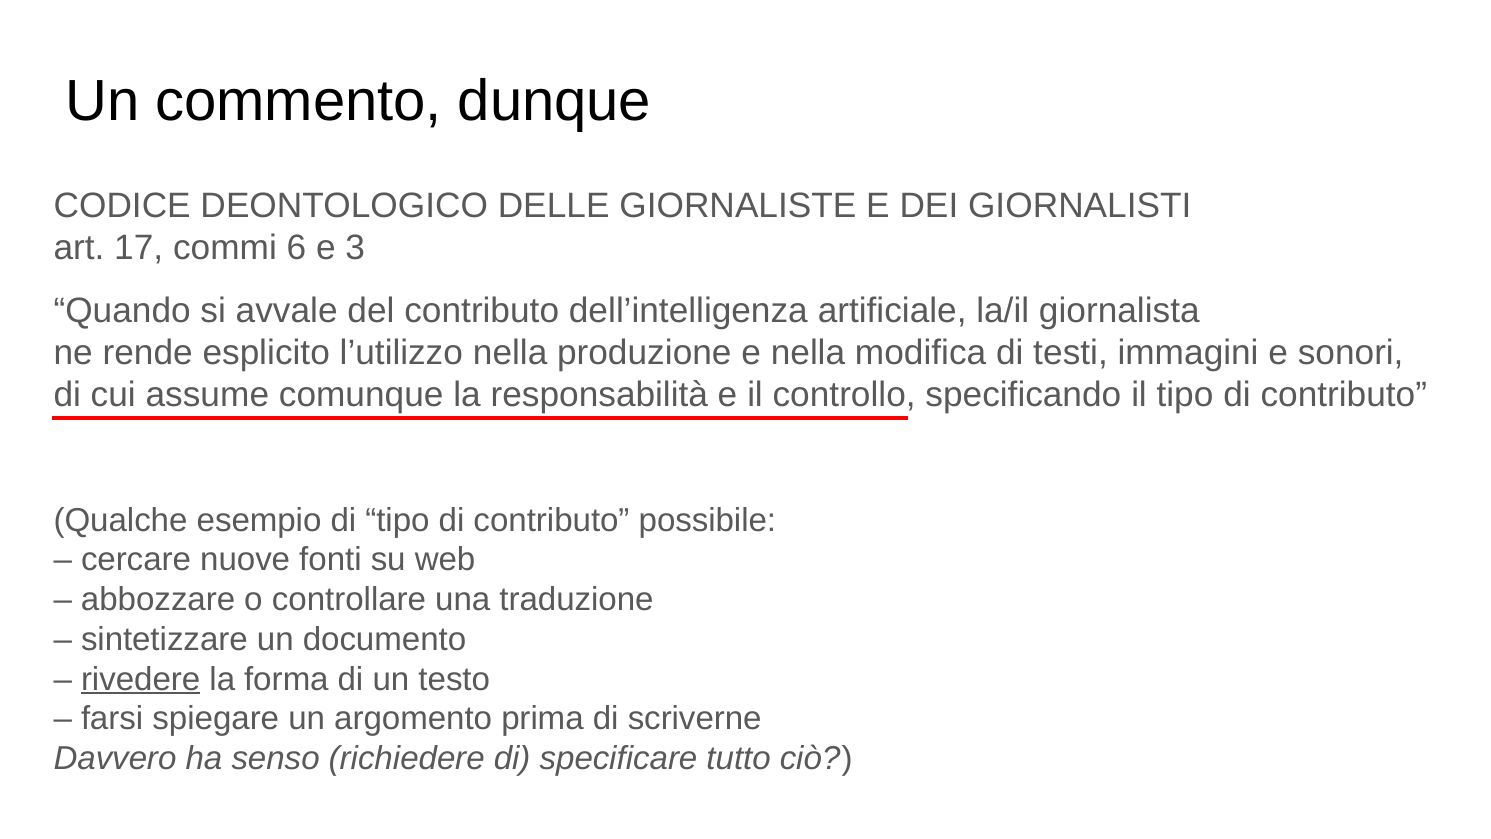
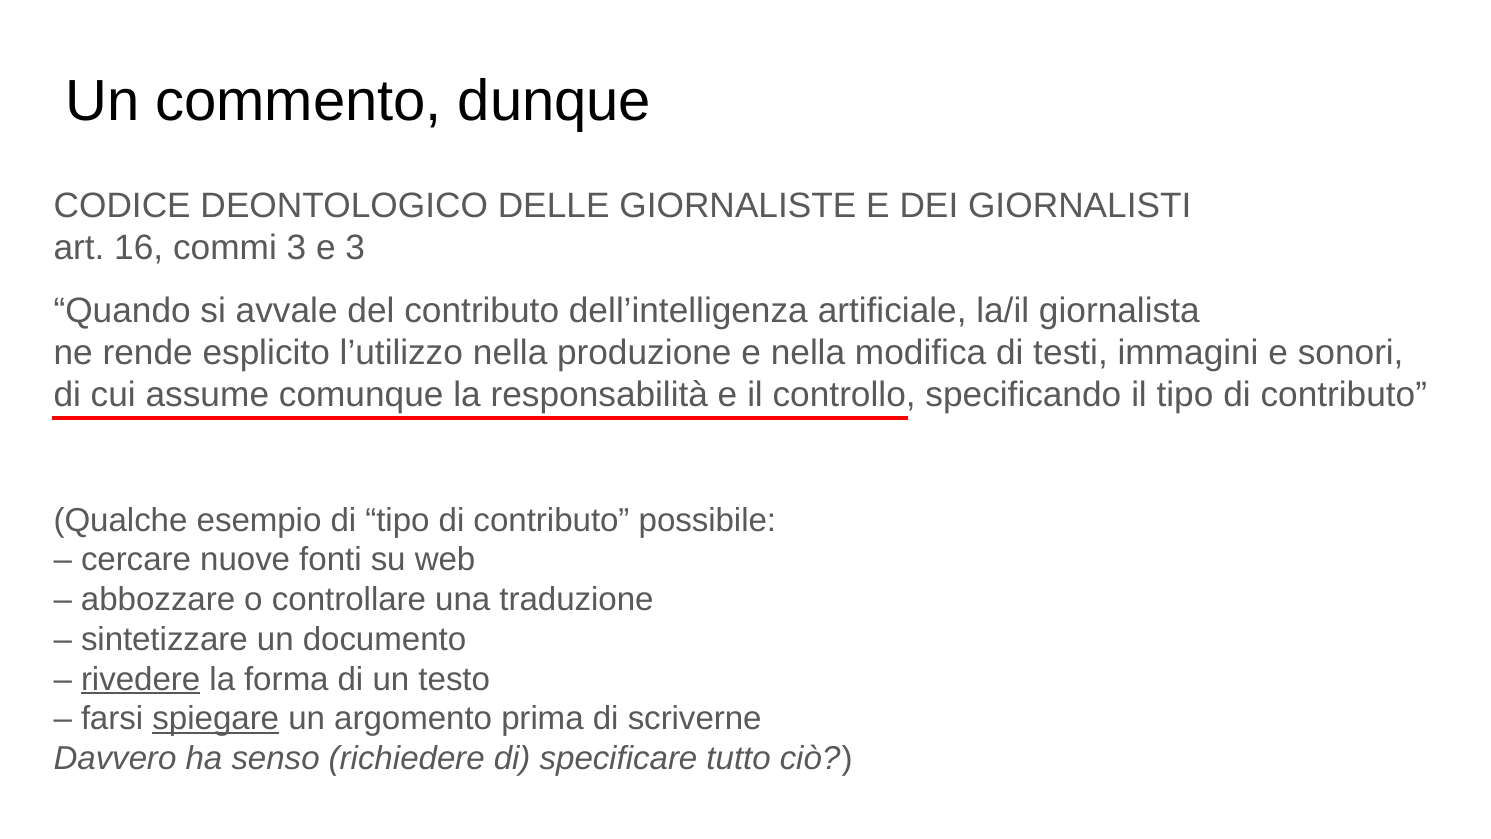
17: 17 -> 16
commi 6: 6 -> 3
spiegare underline: none -> present
